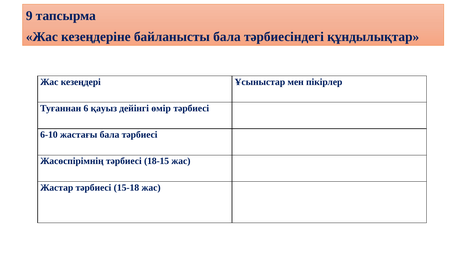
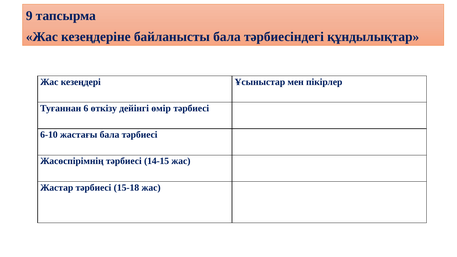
қауыз: қауыз -> өткізу
18-15: 18-15 -> 14-15
